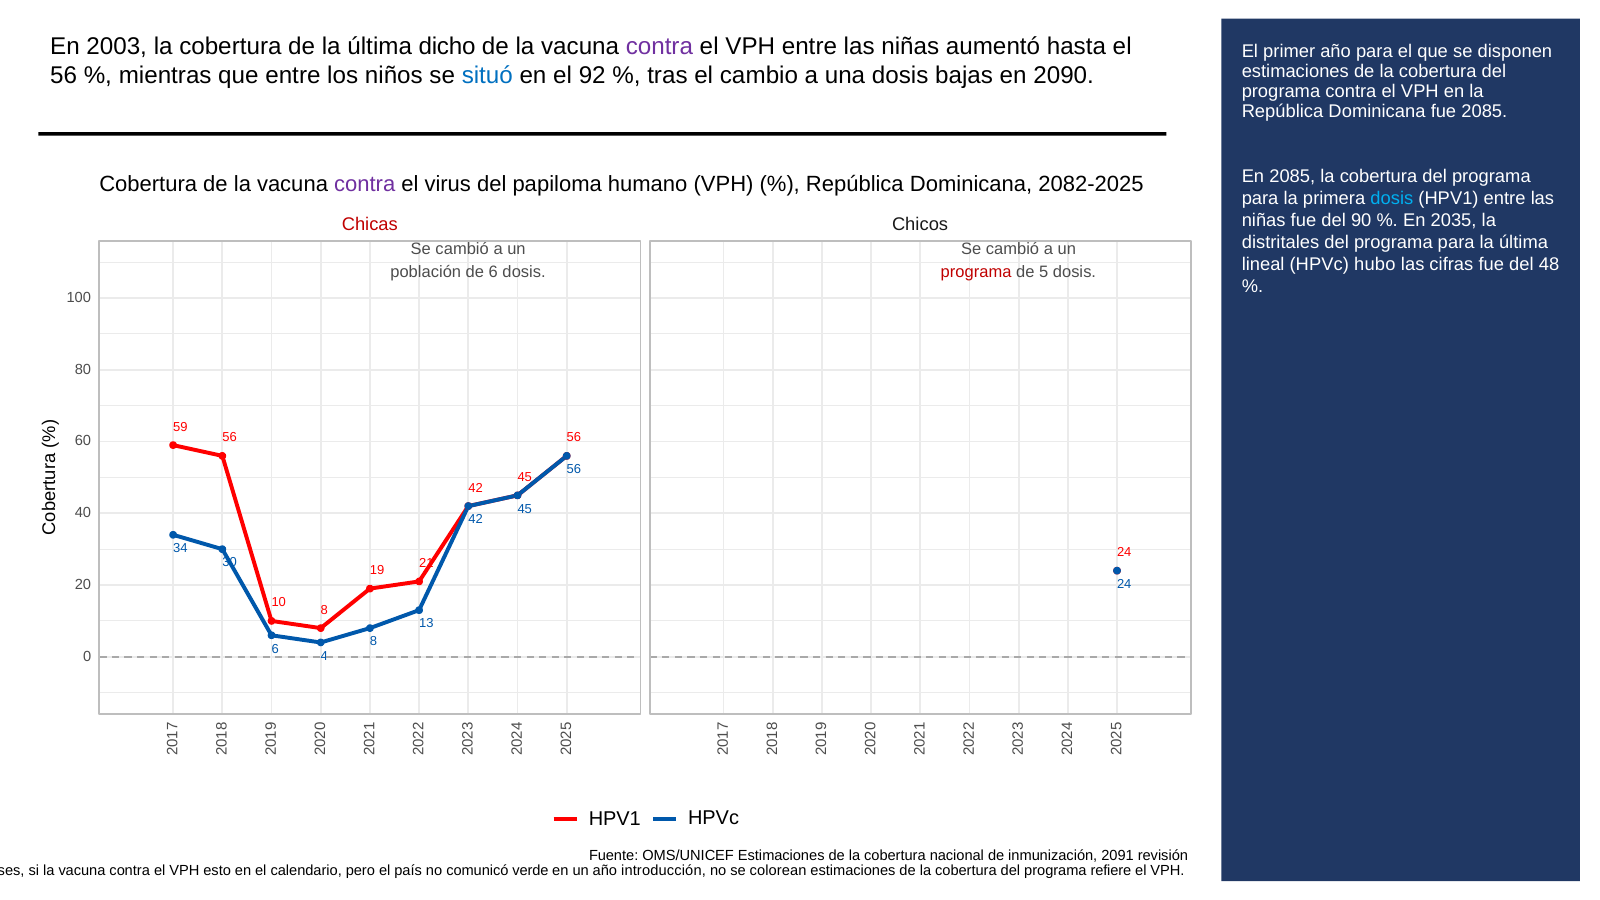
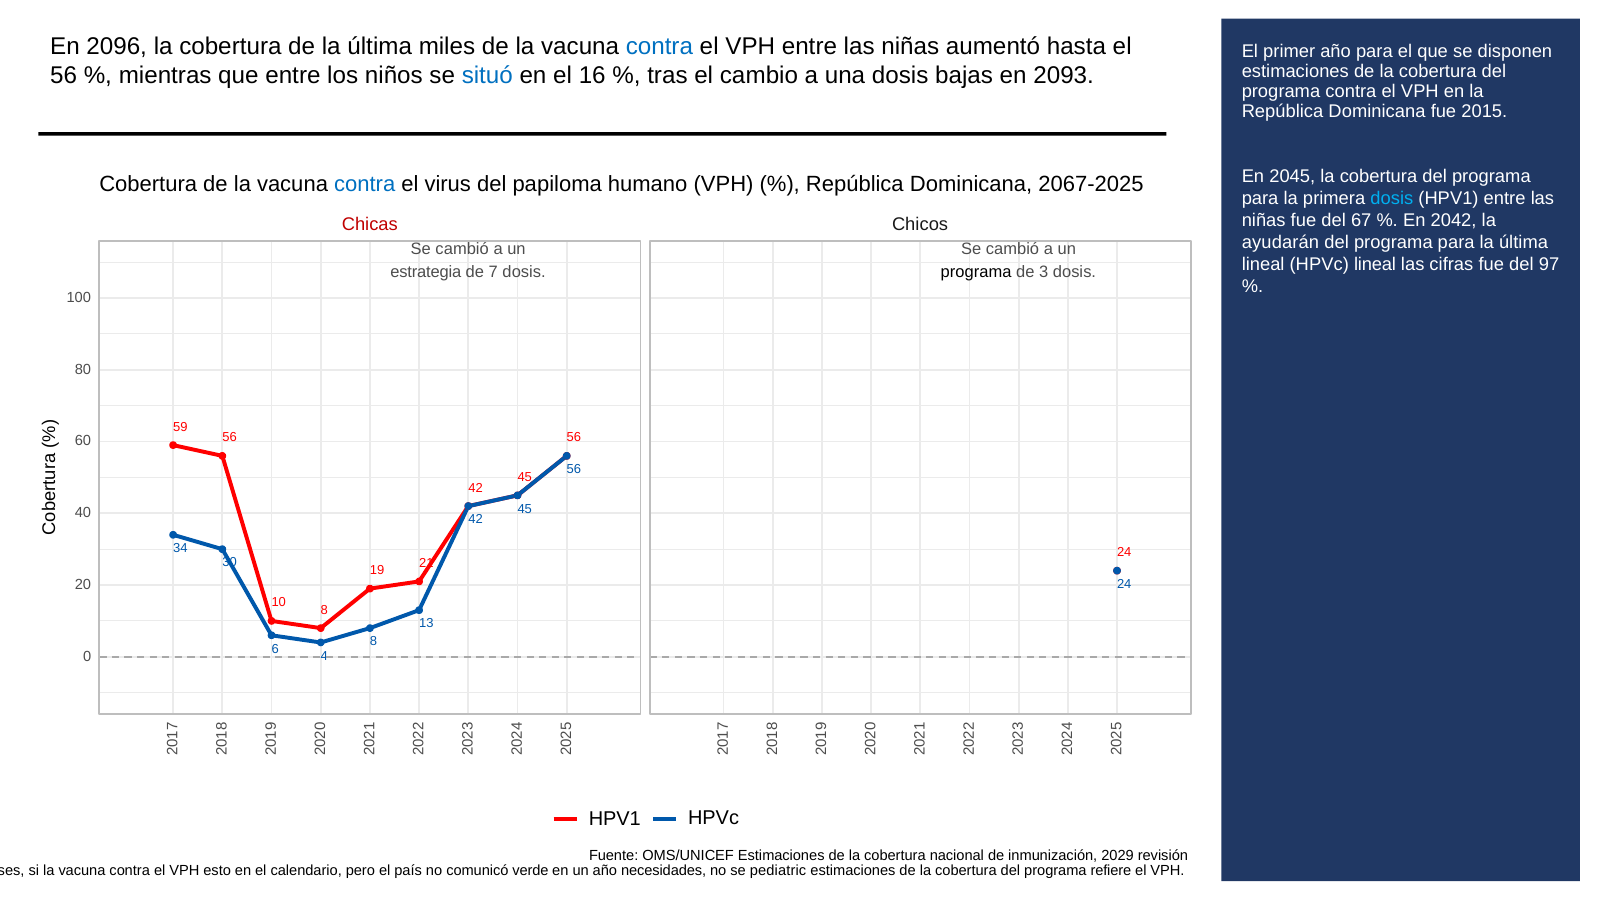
2003: 2003 -> 2096
dicho: dicho -> miles
contra at (659, 46) colour: purple -> blue
92: 92 -> 16
2090: 2090 -> 2093
fue 2085: 2085 -> 2015
En 2085: 2085 -> 2045
contra at (365, 184) colour: purple -> blue
2082-2025: 2082-2025 -> 2067-2025
90: 90 -> 67
2035: 2035 -> 2042
distritales: distritales -> ayudarán
HPVc hubo: hubo -> lineal
48: 48 -> 97
población: población -> estrategia
de 6: 6 -> 7
programa at (976, 272) colour: red -> black
de 5: 5 -> 3
2091: 2091 -> 2029
introducción: introducción -> necesidades
colorean: colorean -> pediatric
